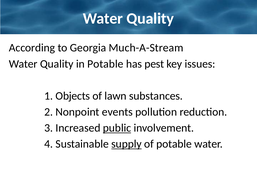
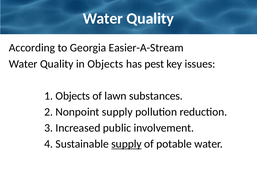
Much-A-Stream: Much-A-Stream -> Easier-A-Stream
in Potable: Potable -> Objects
Nonpoint events: events -> supply
public underline: present -> none
